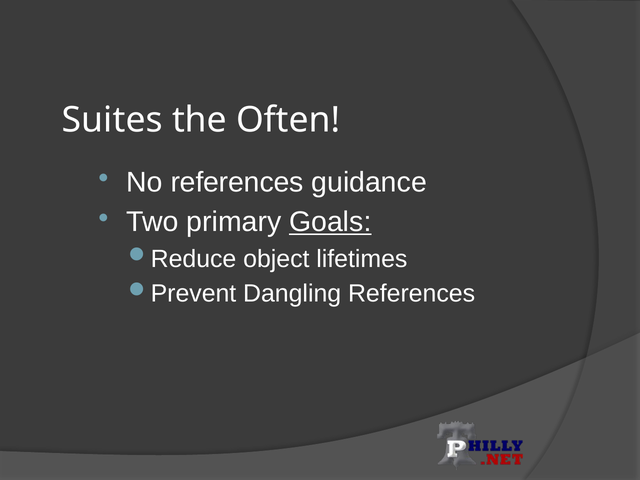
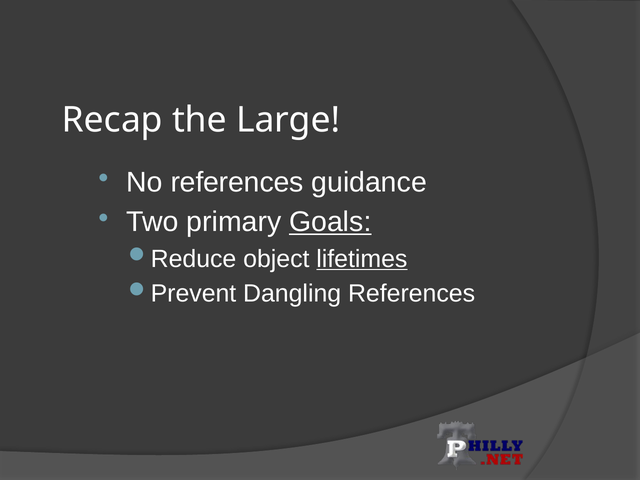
Suites: Suites -> Recap
Often: Often -> Large
lifetimes underline: none -> present
